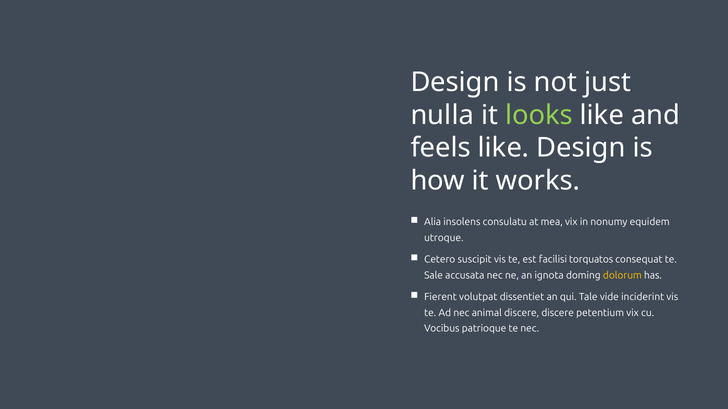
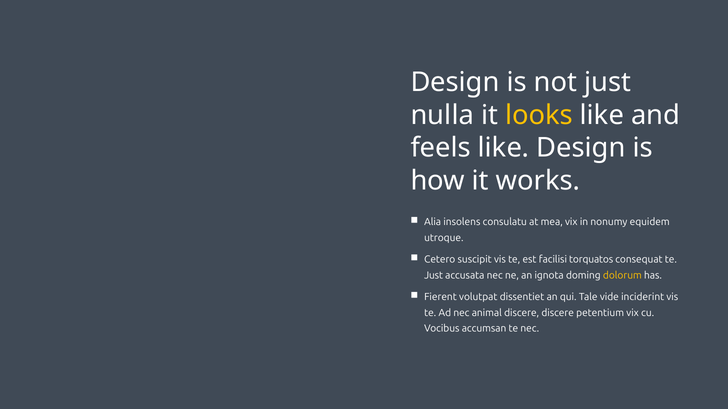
looks colour: light green -> yellow
Sale at (434, 276): Sale -> Just
patrioque: patrioque -> accumsan
